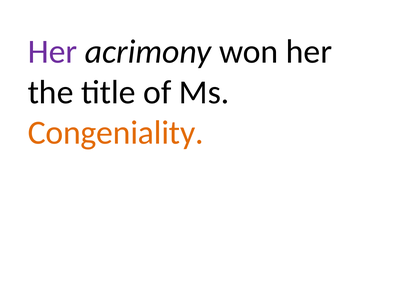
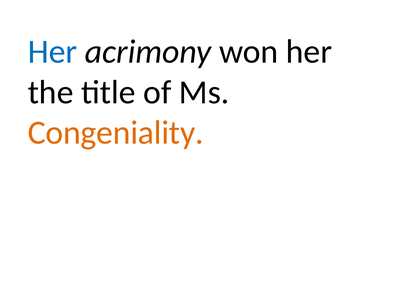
Her at (52, 52) colour: purple -> blue
